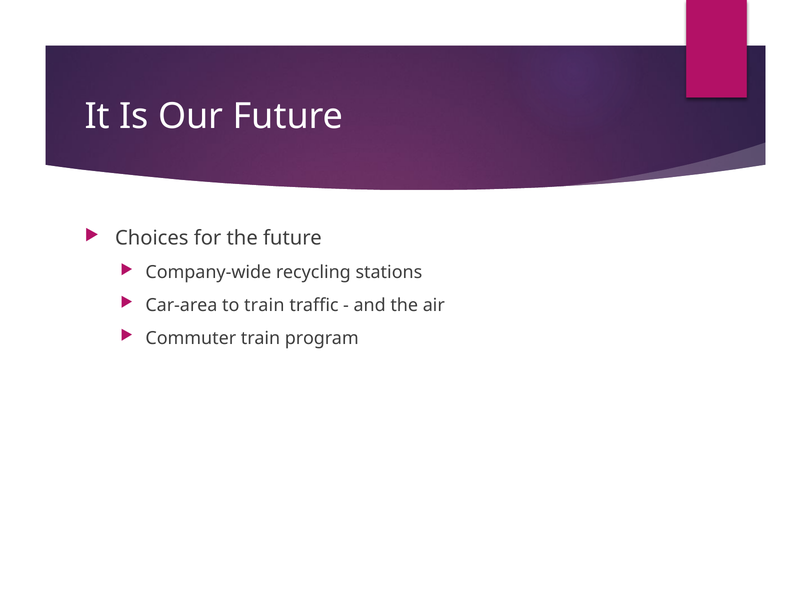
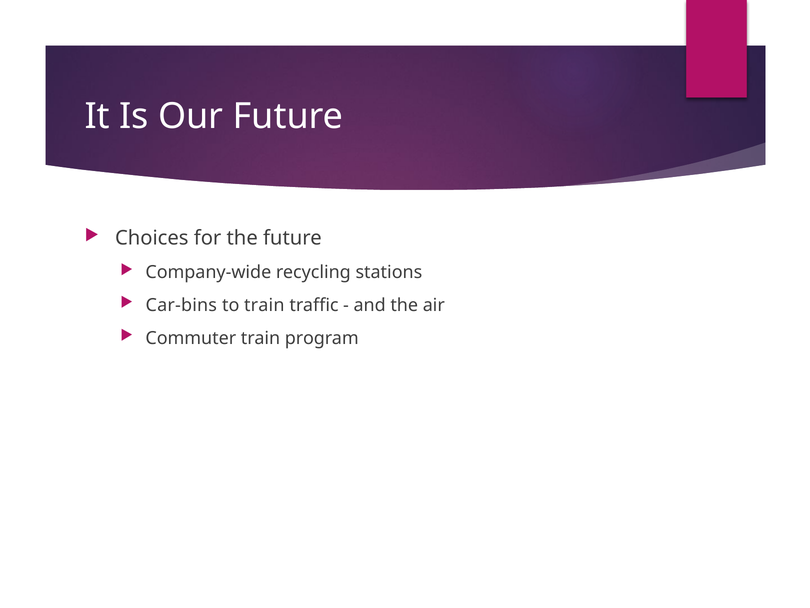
Car-area: Car-area -> Car-bins
